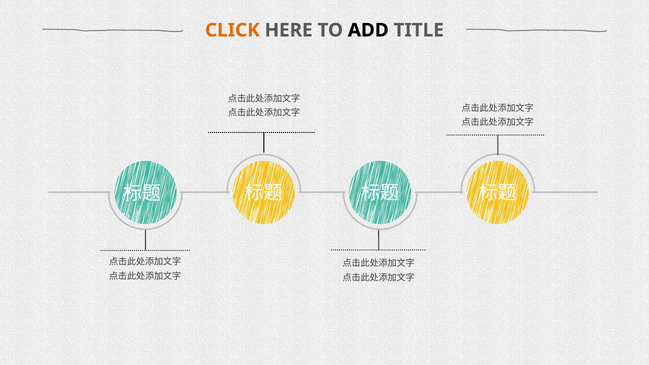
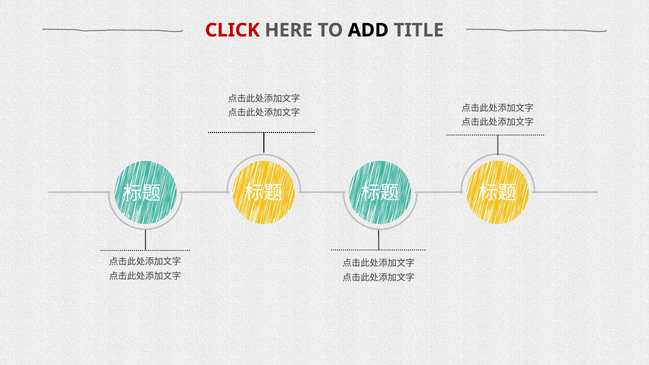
CLICK colour: orange -> red
